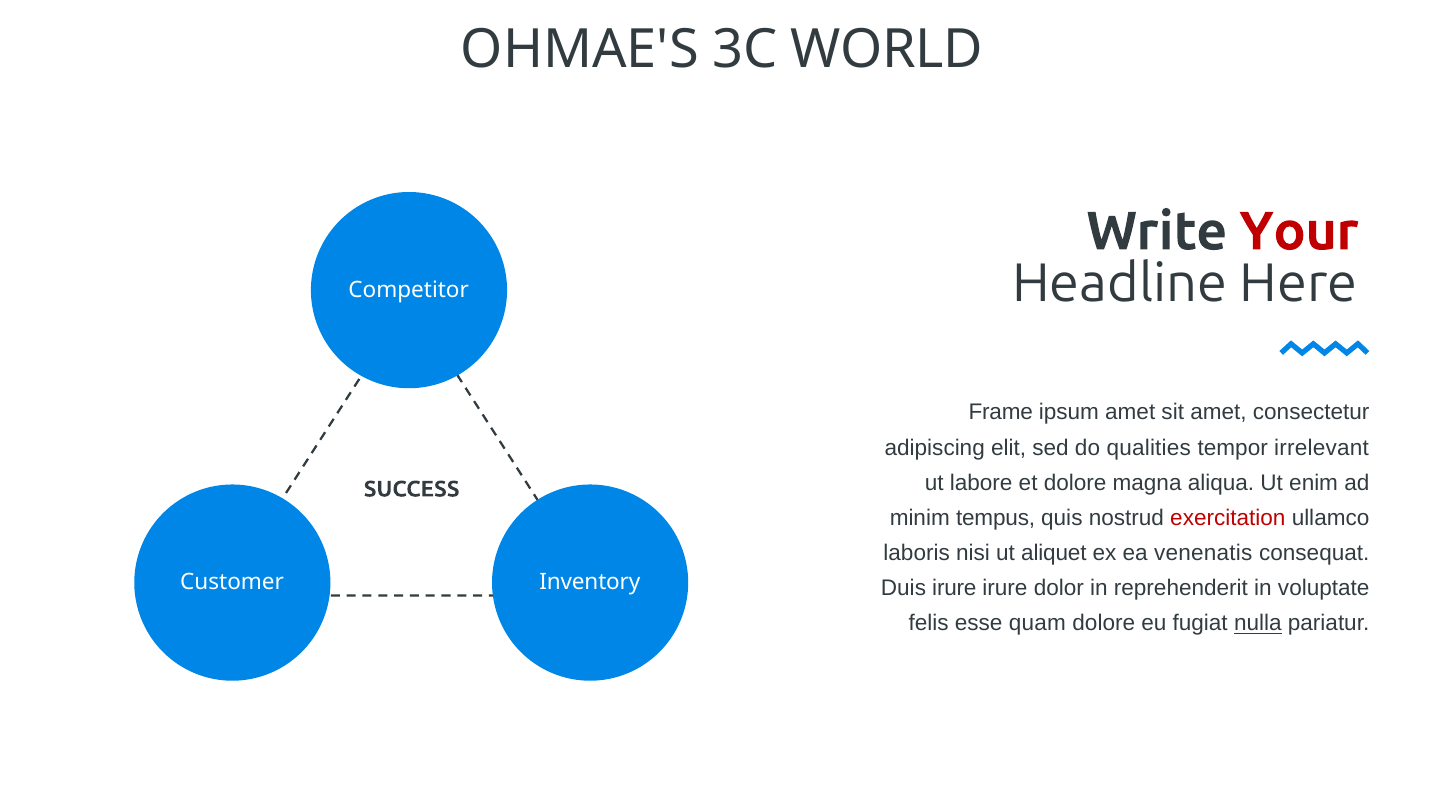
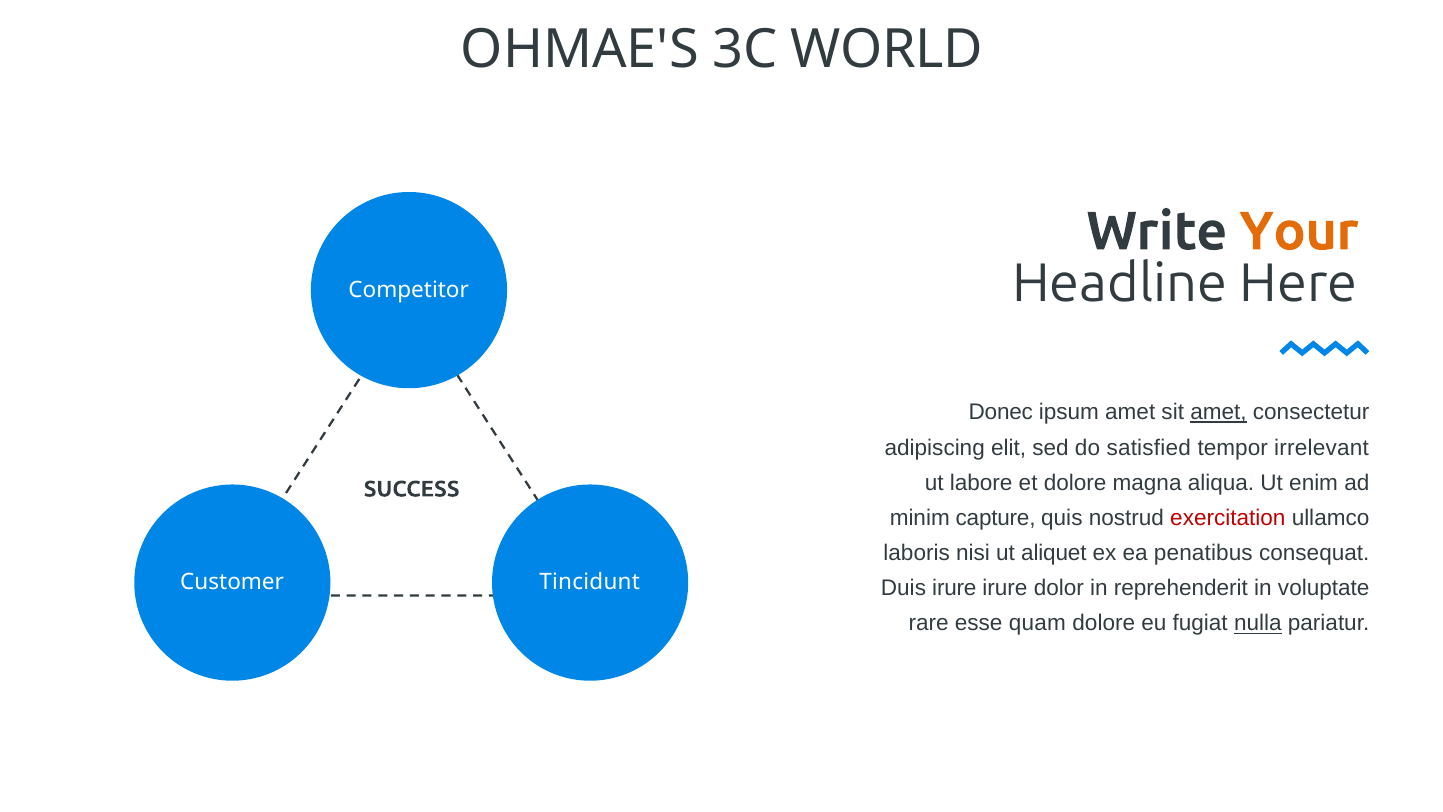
Your colour: red -> orange
Frame: Frame -> Donec
amet at (1219, 412) underline: none -> present
qualities: qualities -> satisfied
tempus: tempus -> capture
venenatis: venenatis -> penatibus
Inventory: Inventory -> Tincidunt
felis: felis -> rare
